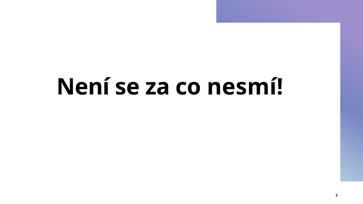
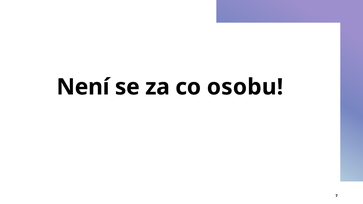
nesmí: nesmí -> osobu
